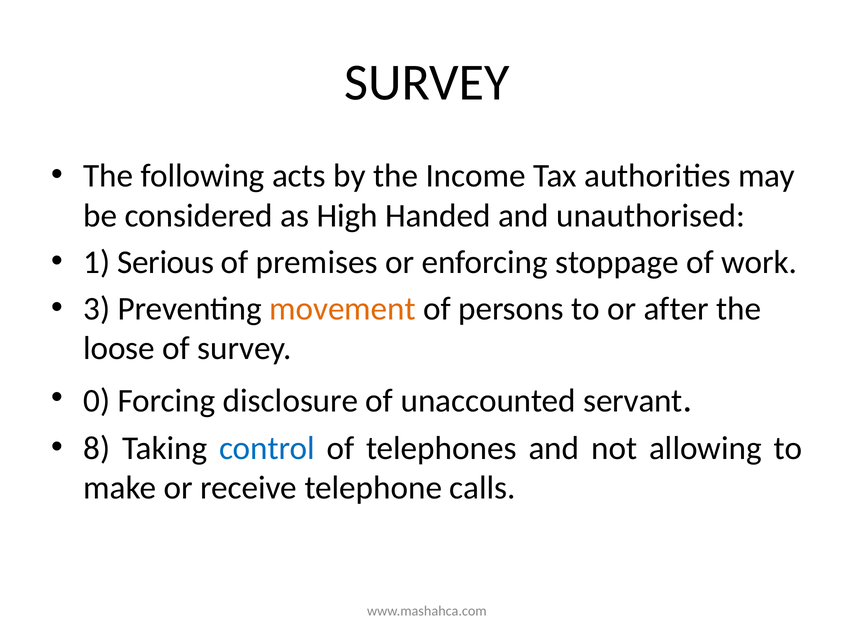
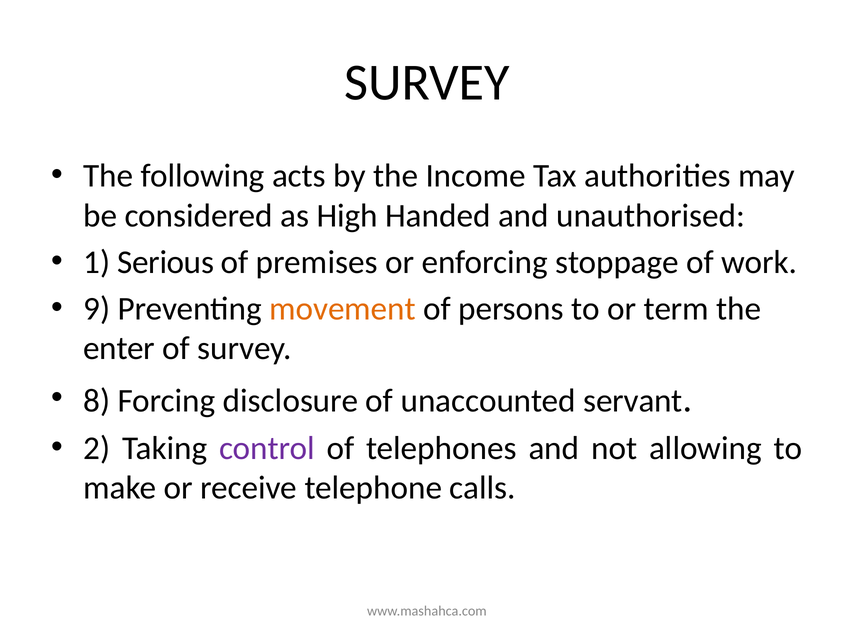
3: 3 -> 9
after: after -> term
loose: loose -> enter
0: 0 -> 8
8: 8 -> 2
control colour: blue -> purple
